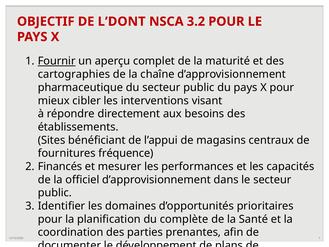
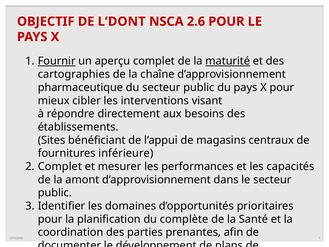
3.2: 3.2 -> 2.6
maturité underline: none -> present
fréquence: fréquence -> inférieure
Financés at (60, 166): Financés -> Complet
officiel: officiel -> amont
